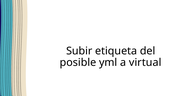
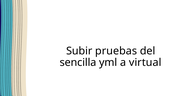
etiqueta: etiqueta -> pruebas
posible: posible -> sencilla
